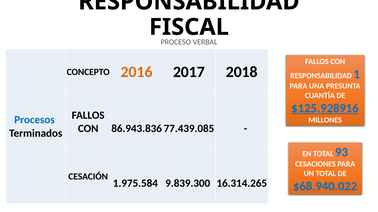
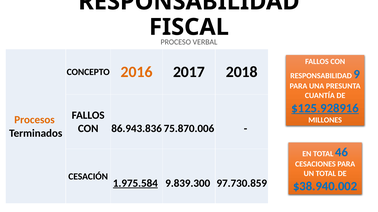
1: 1 -> 9
Procesos colour: blue -> orange
77.439.085: 77.439.085 -> 75.870.006
93: 93 -> 46
1.975.584 underline: none -> present
16.314.265: 16.314.265 -> 97.730.859
$68.940.022: $68.940.022 -> $38.940.002
